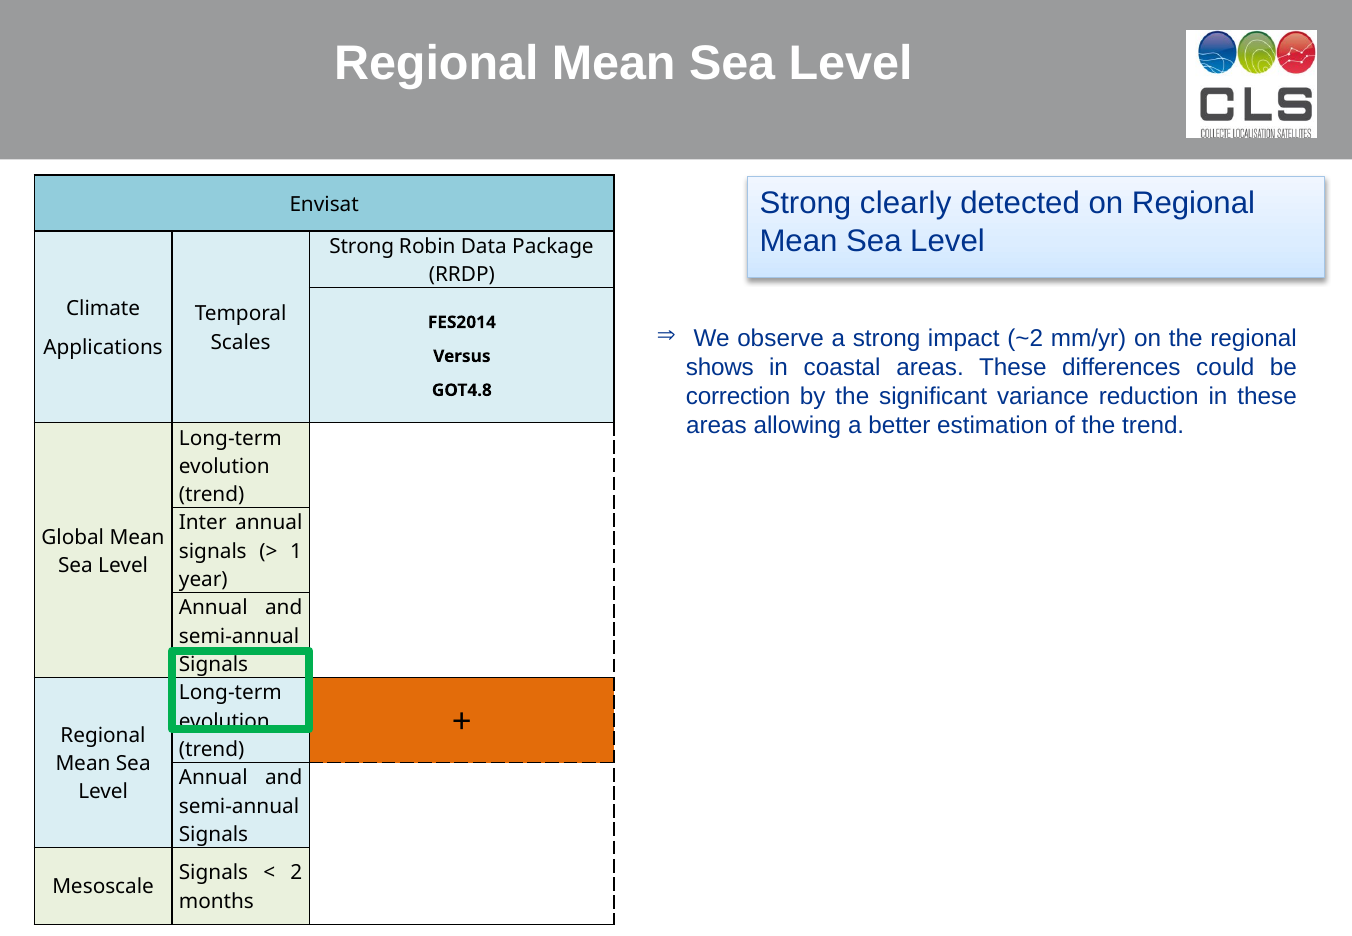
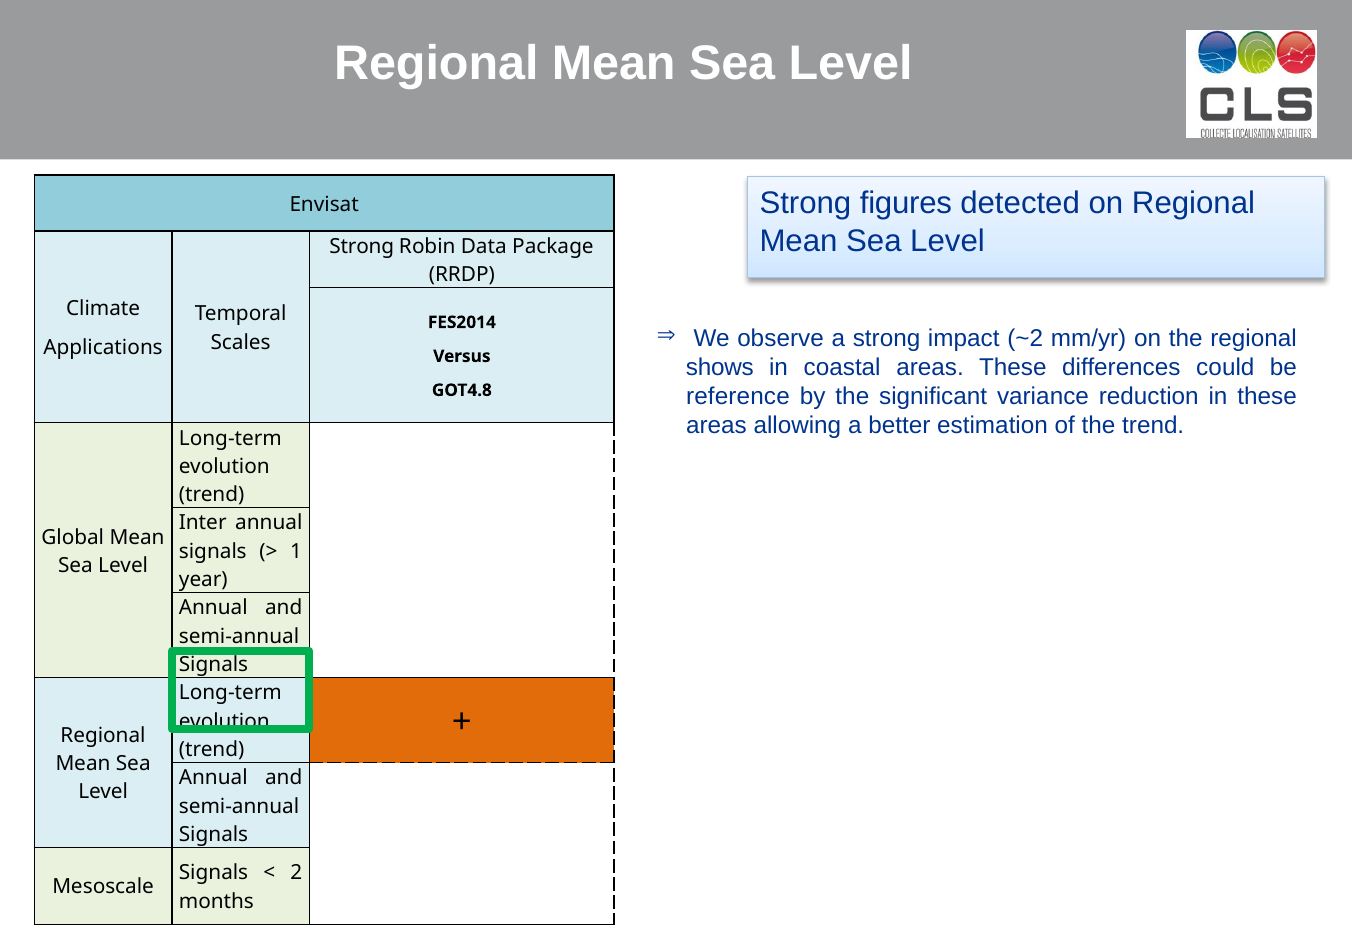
clearly: clearly -> figures
correction: correction -> reference
